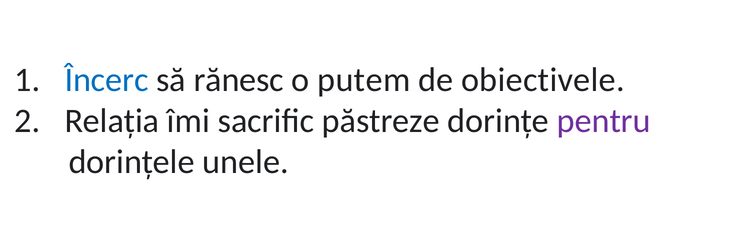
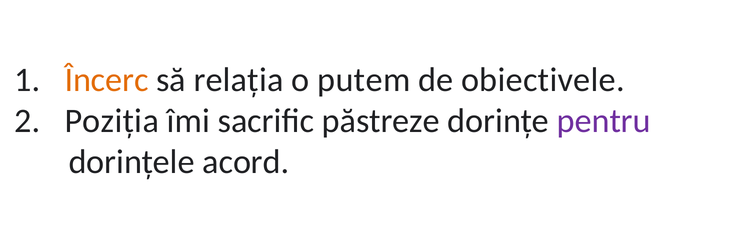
Încerc colour: blue -> orange
rănesc: rănesc -> relația
Relația: Relația -> Poziția
unele: unele -> acord
